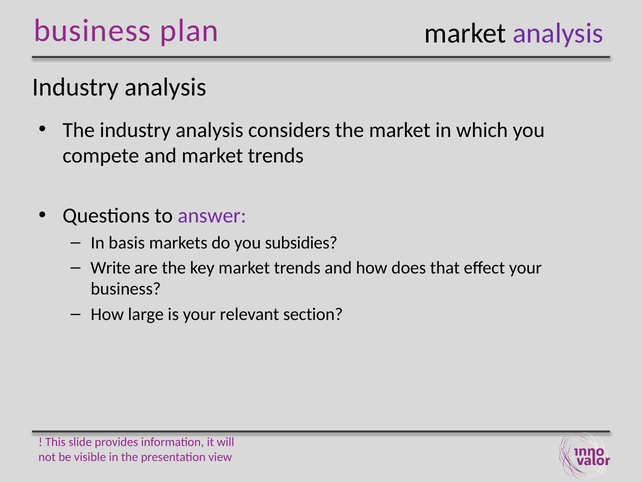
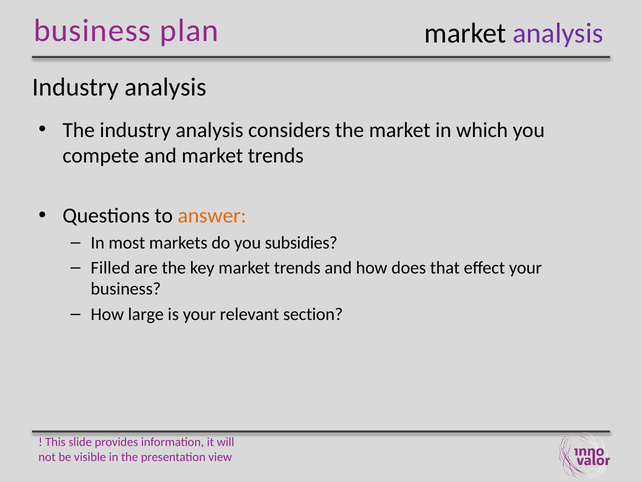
answer colour: purple -> orange
basis: basis -> most
Write: Write -> Filled
